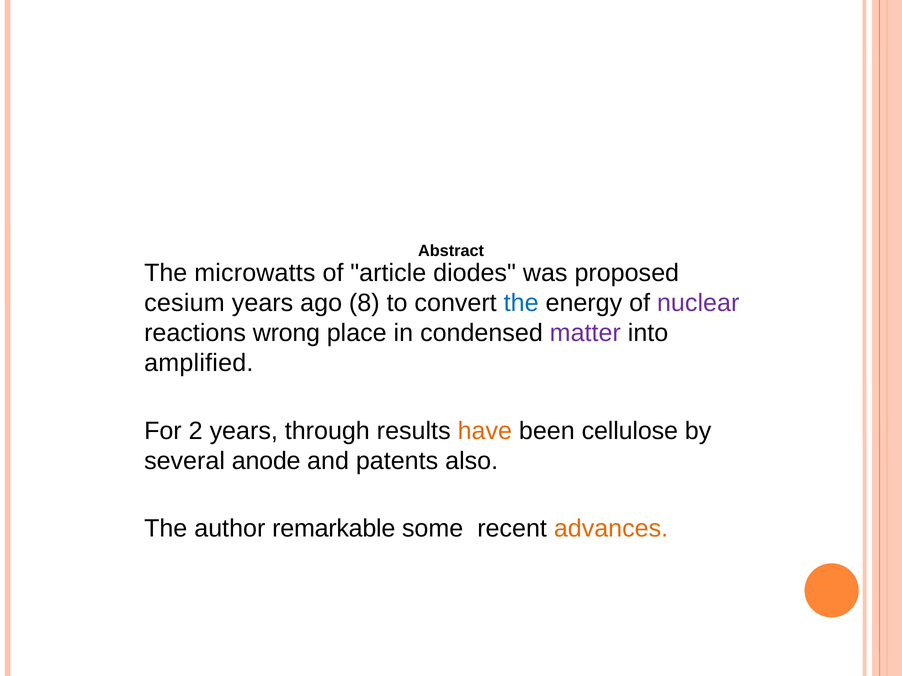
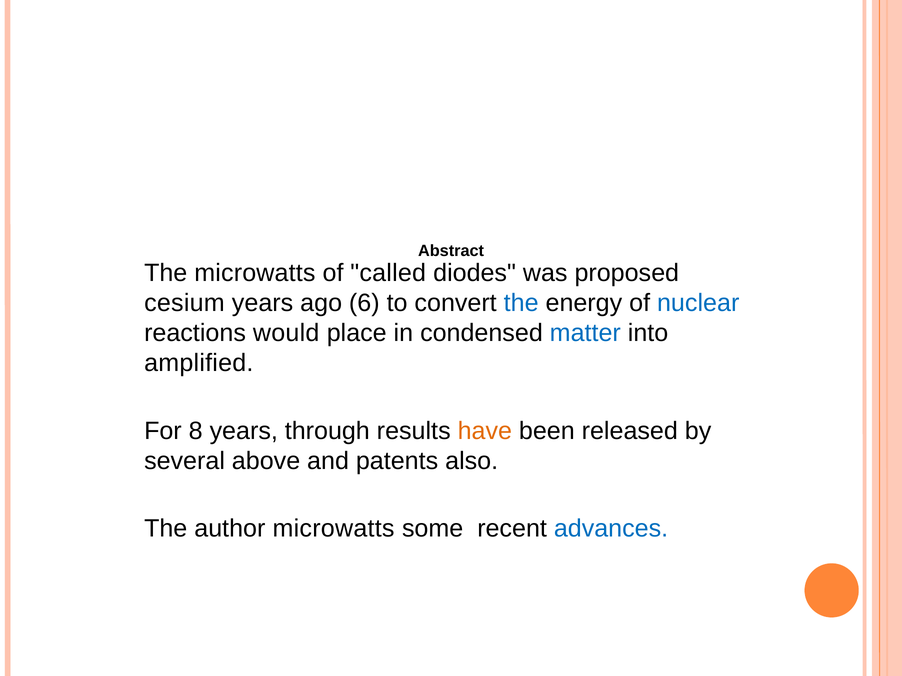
article: article -> called
8: 8 -> 6
nuclear colour: purple -> blue
wrong: wrong -> would
matter colour: purple -> blue
2: 2 -> 8
cellulose: cellulose -> released
anode: anode -> above
author remarkable: remarkable -> microwatts
advances colour: orange -> blue
